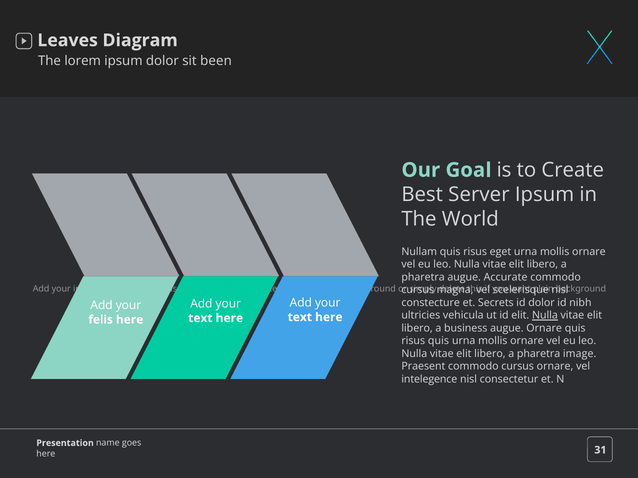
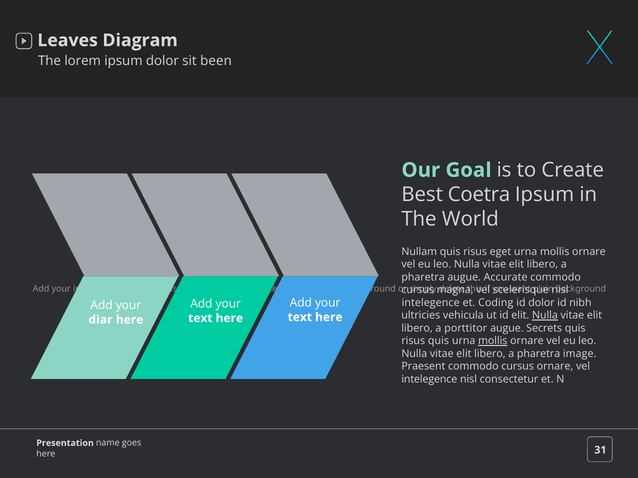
Server: Server -> Coetra
constecture at (431, 303): constecture -> intelegence
Secrets: Secrets -> Coding
felis: felis -> diar
business: business -> porttitor
augue Ornare: Ornare -> Secrets
mollis at (493, 341) underline: none -> present
